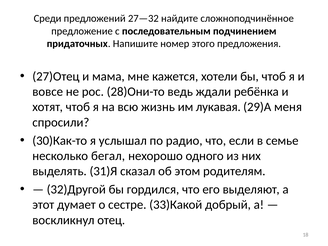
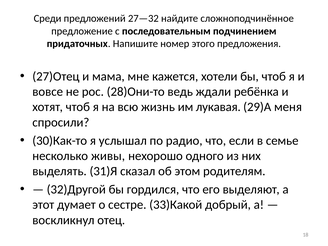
бегал: бегал -> живы
